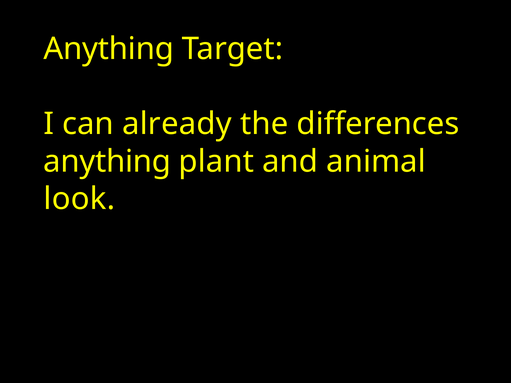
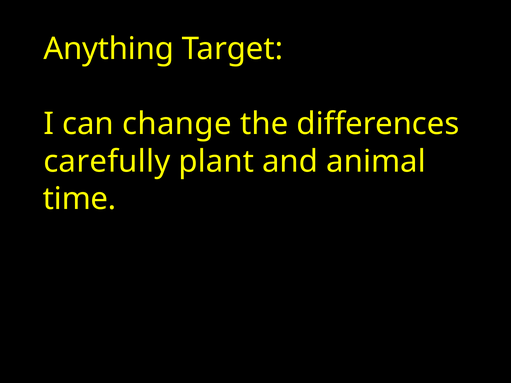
already: already -> change
anything at (107, 162): anything -> carefully
look: look -> time
